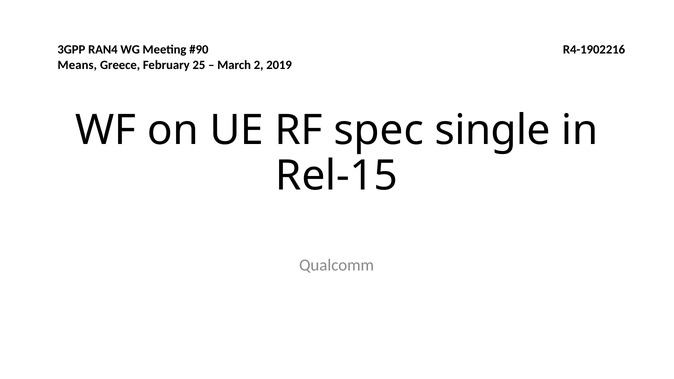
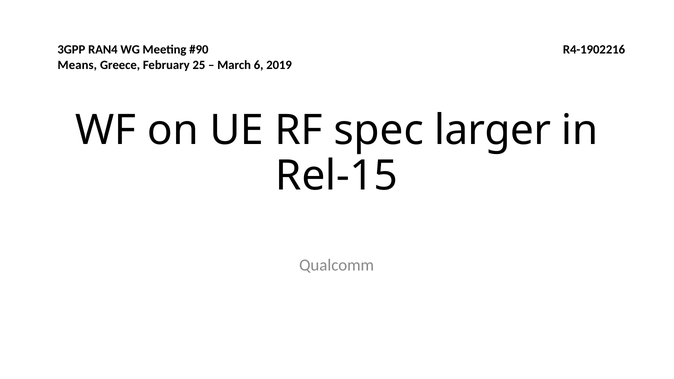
2: 2 -> 6
single: single -> larger
